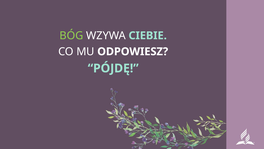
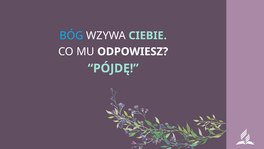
BÓG colour: light green -> light blue
